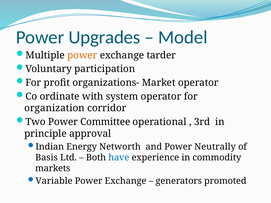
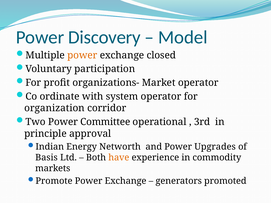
Upgrades: Upgrades -> Discovery
tarder: tarder -> closed
Neutrally: Neutrally -> Upgrades
have colour: blue -> orange
Variable: Variable -> Promote
